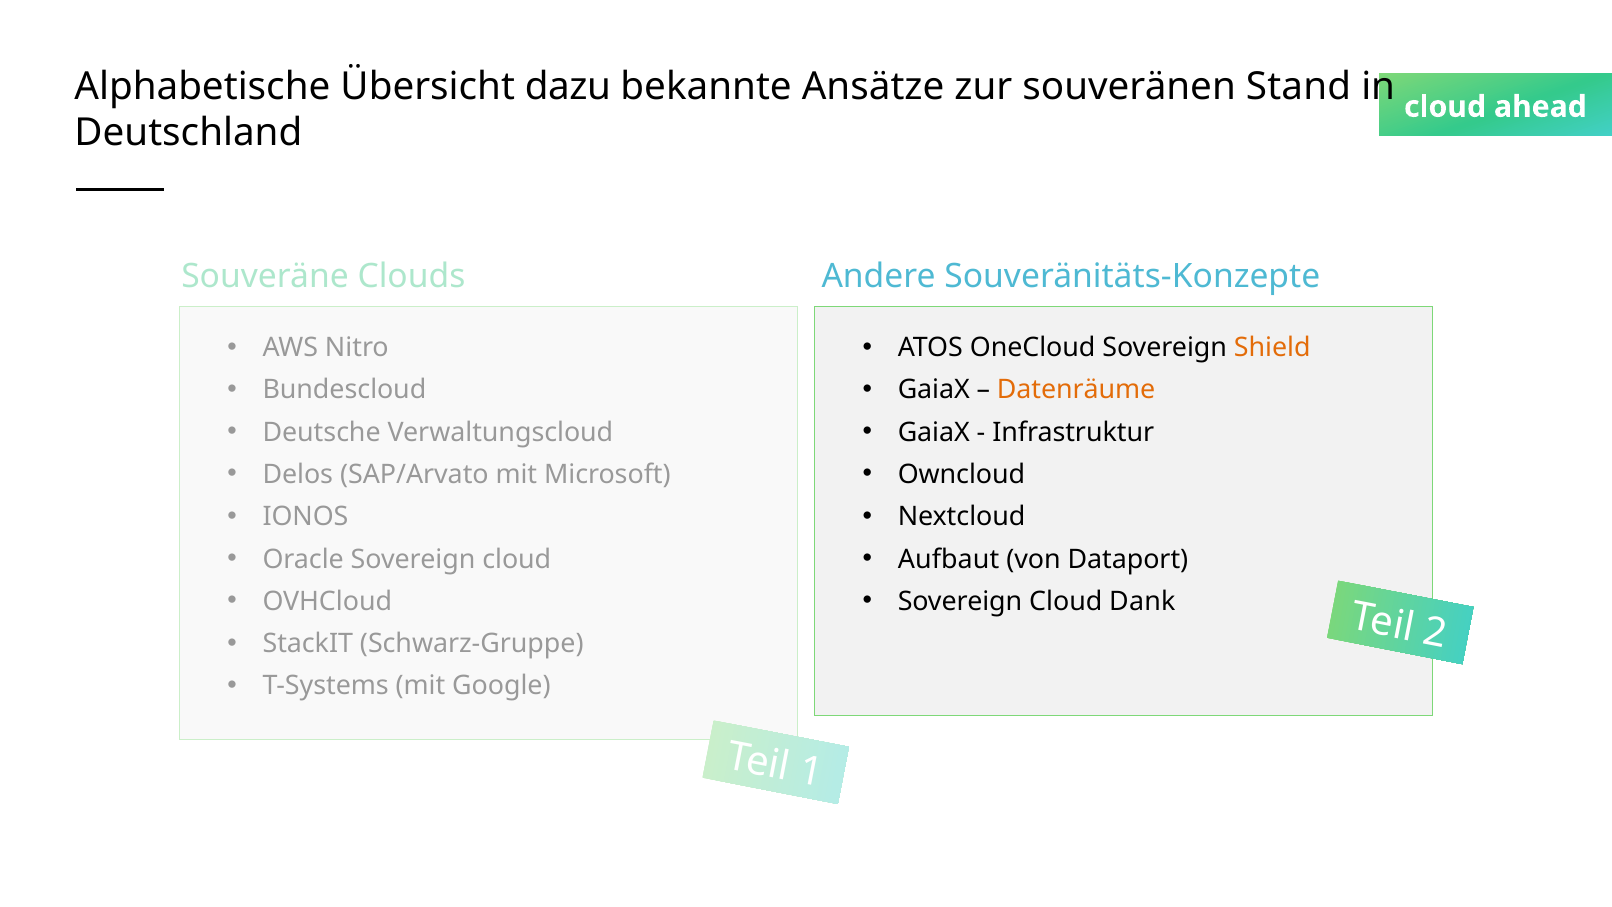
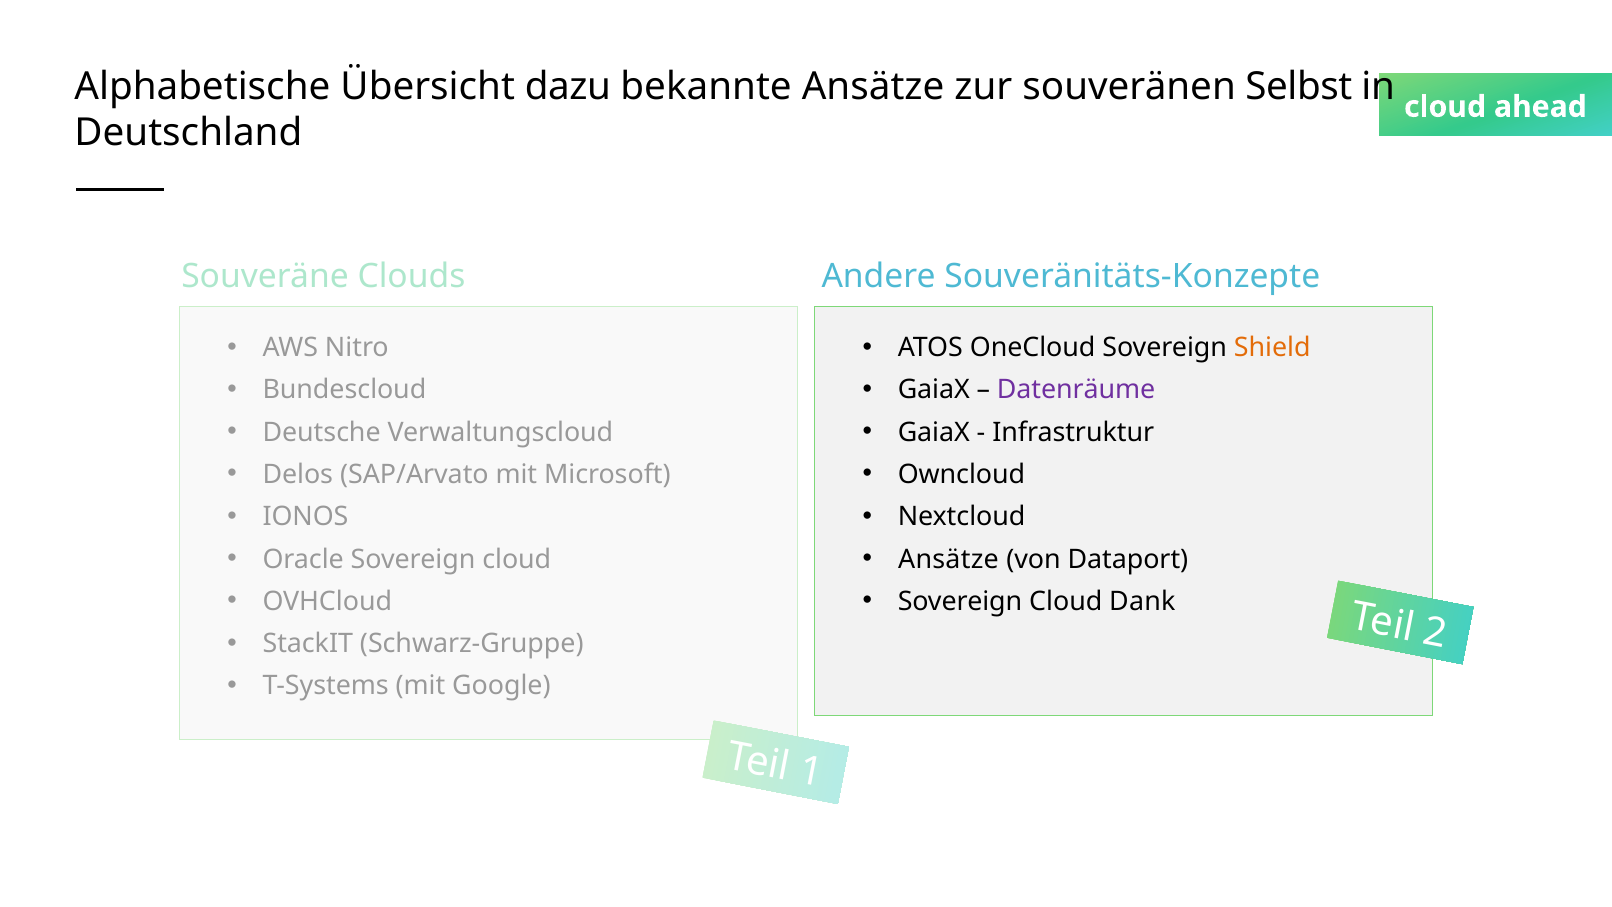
Stand: Stand -> Selbst
Datenräume colour: orange -> purple
Aufbaut at (949, 559): Aufbaut -> Ansätze
